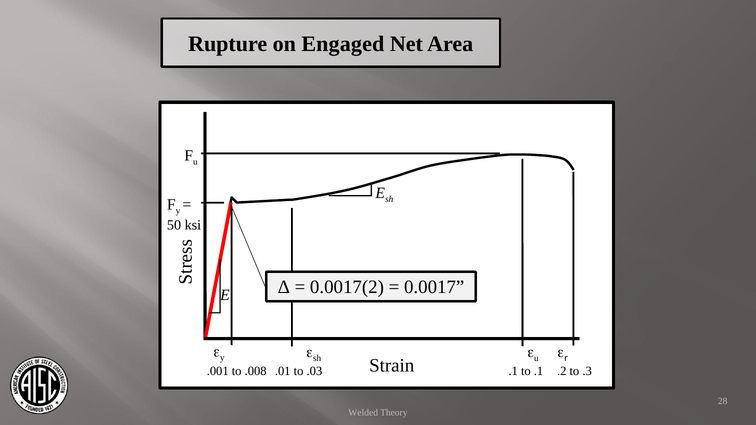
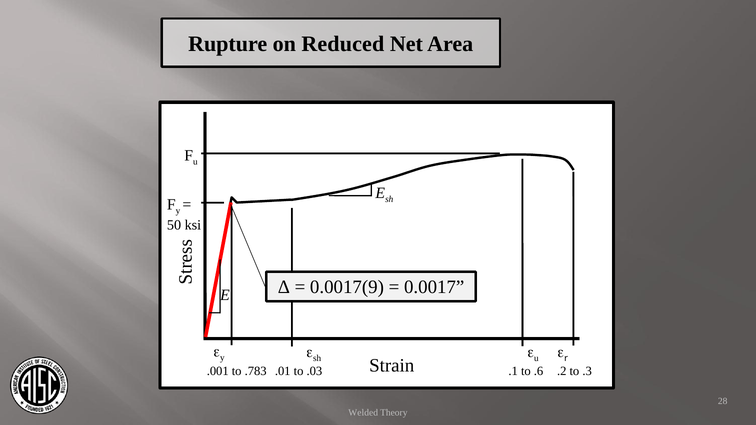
Engaged: Engaged -> Reduced
0.0017(2: 0.0017(2 -> 0.0017(9
.008: .008 -> .783
to .1: .1 -> .6
